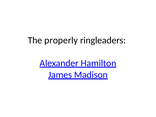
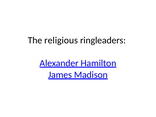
properly: properly -> religious
